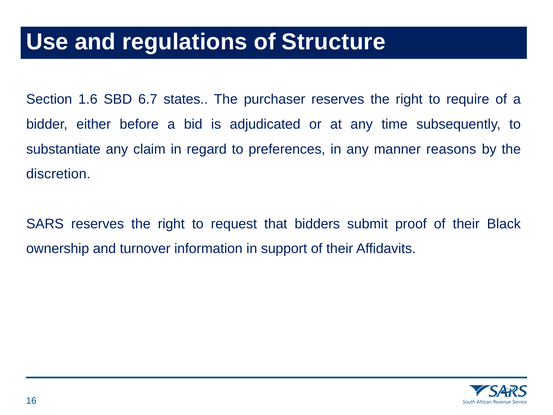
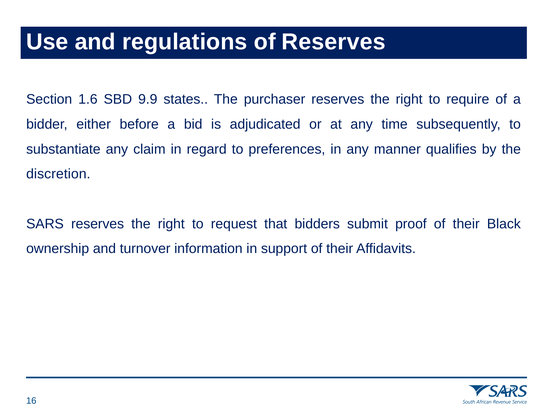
of Structure: Structure -> Reserves
6.7: 6.7 -> 9.9
reasons: reasons -> qualifies
